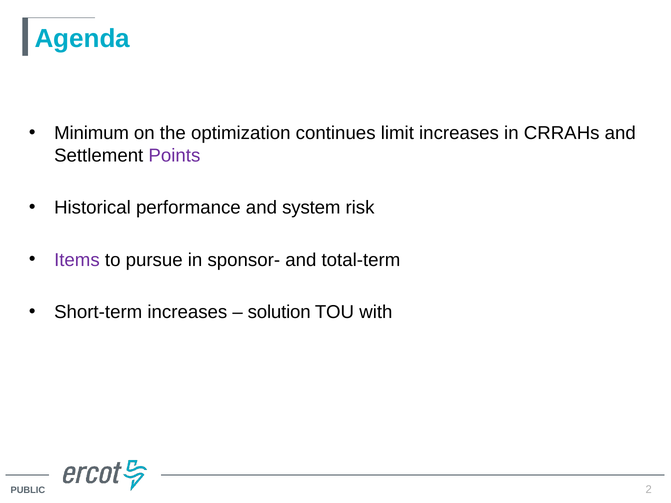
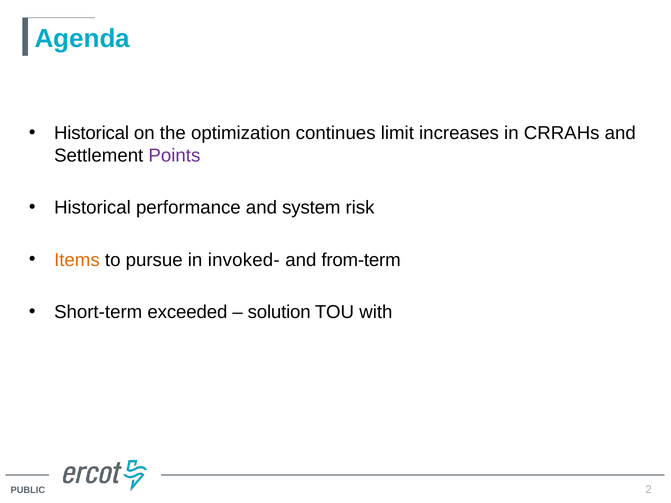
Minimum at (92, 133): Minimum -> Historical
Items colour: purple -> orange
sponsor-: sponsor- -> invoked-
total-term: total-term -> from-term
Short-term increases: increases -> exceeded
